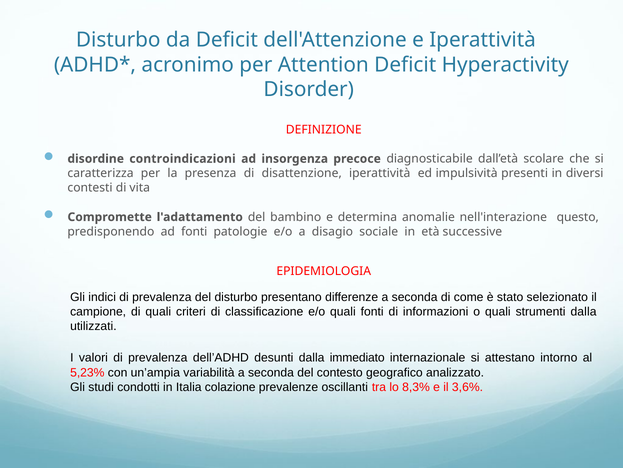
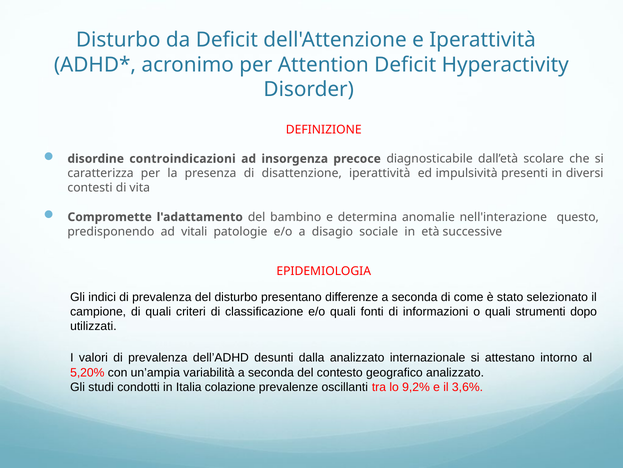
ad fonti: fonti -> vitali
strumenti dalla: dalla -> dopo
dalla immediato: immediato -> analizzato
5,23%: 5,23% -> 5,20%
8,3%: 8,3% -> 9,2%
